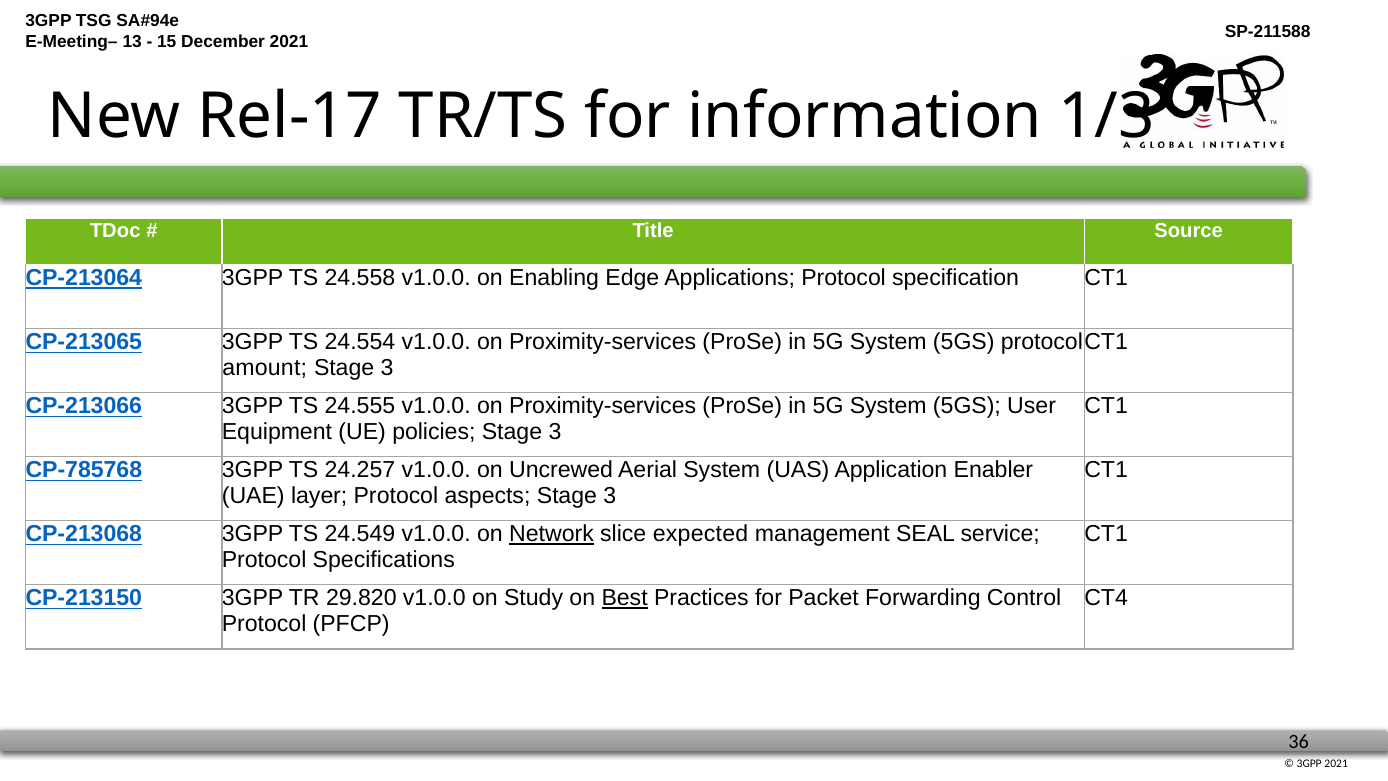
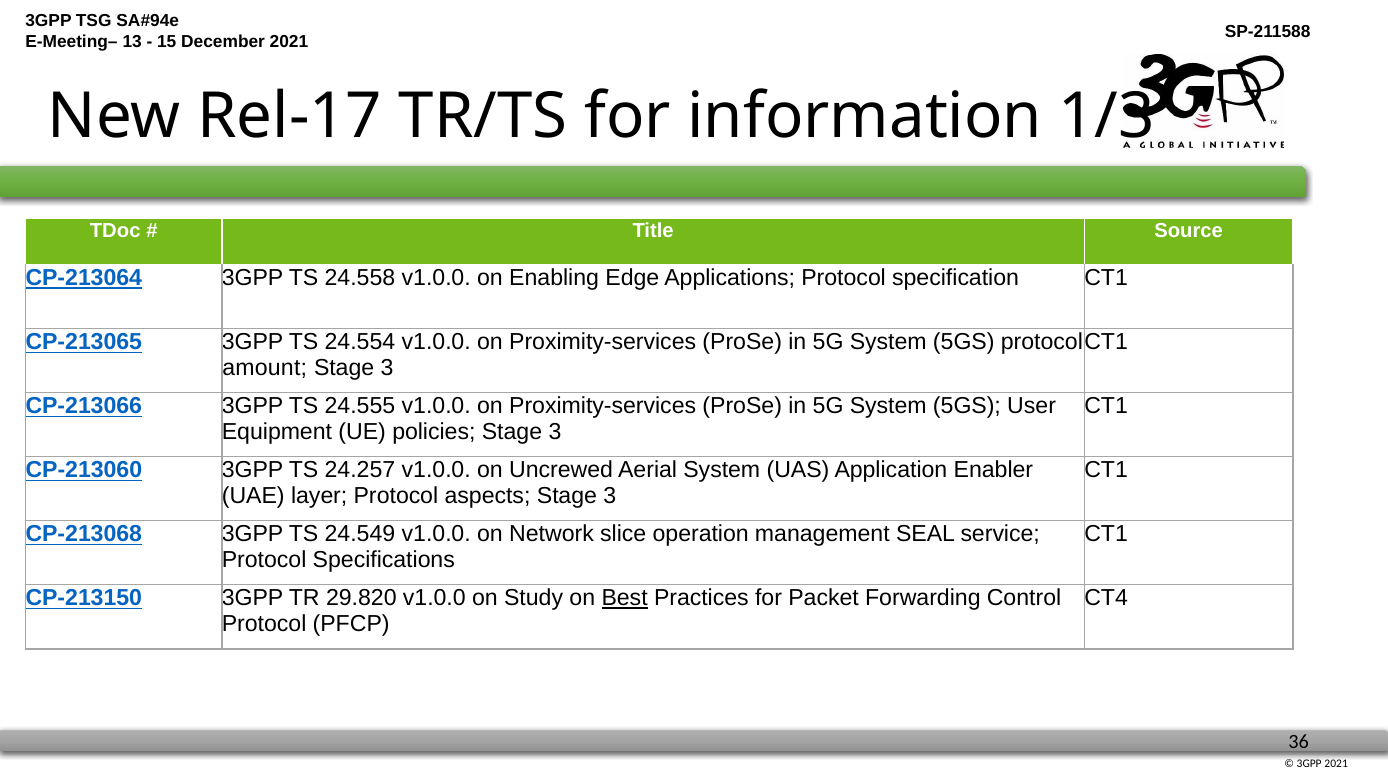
CP-785768: CP-785768 -> CP-213060
Network underline: present -> none
expected: expected -> operation
